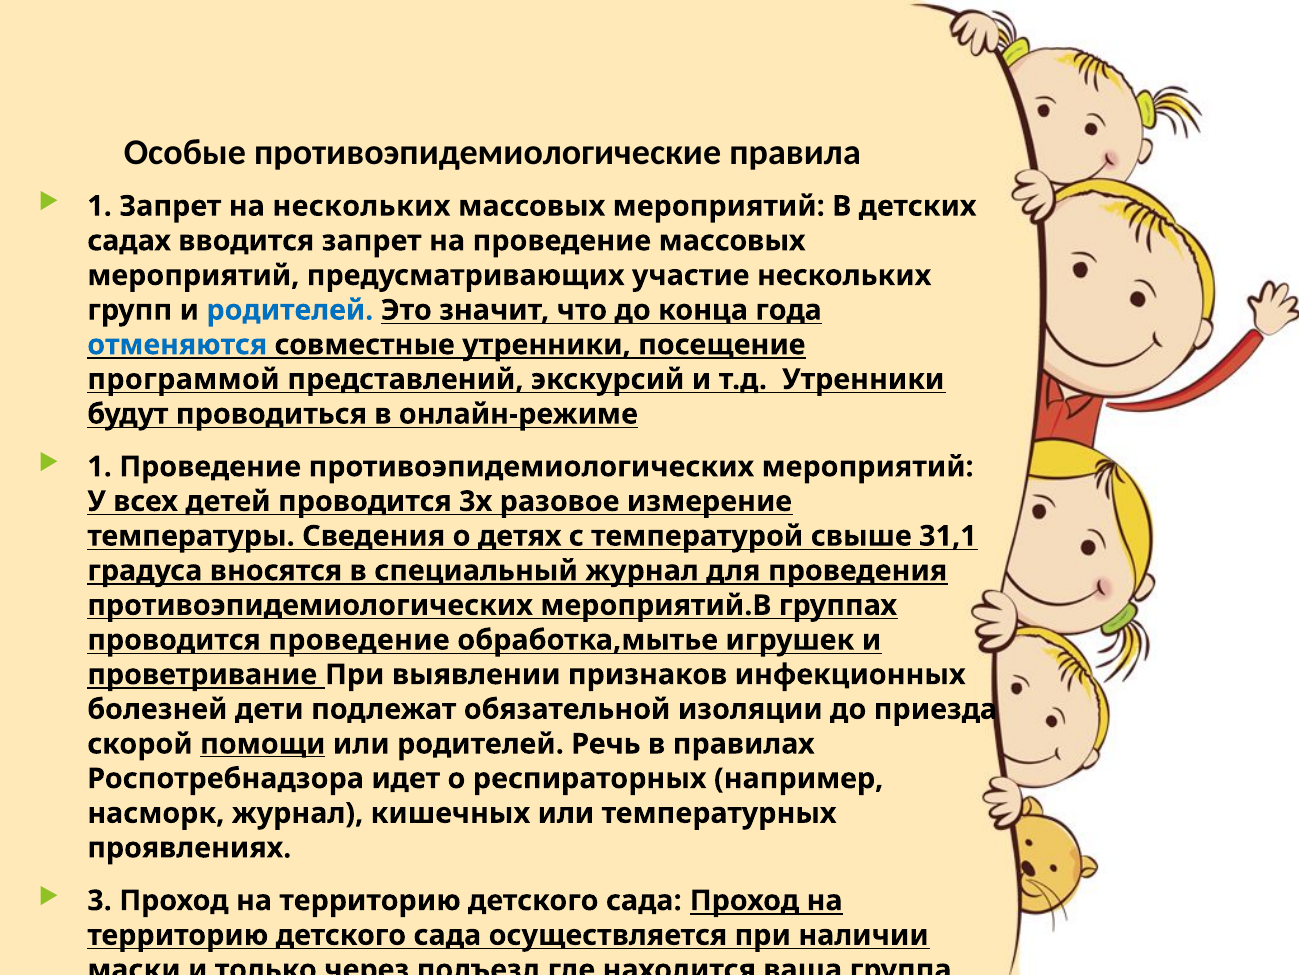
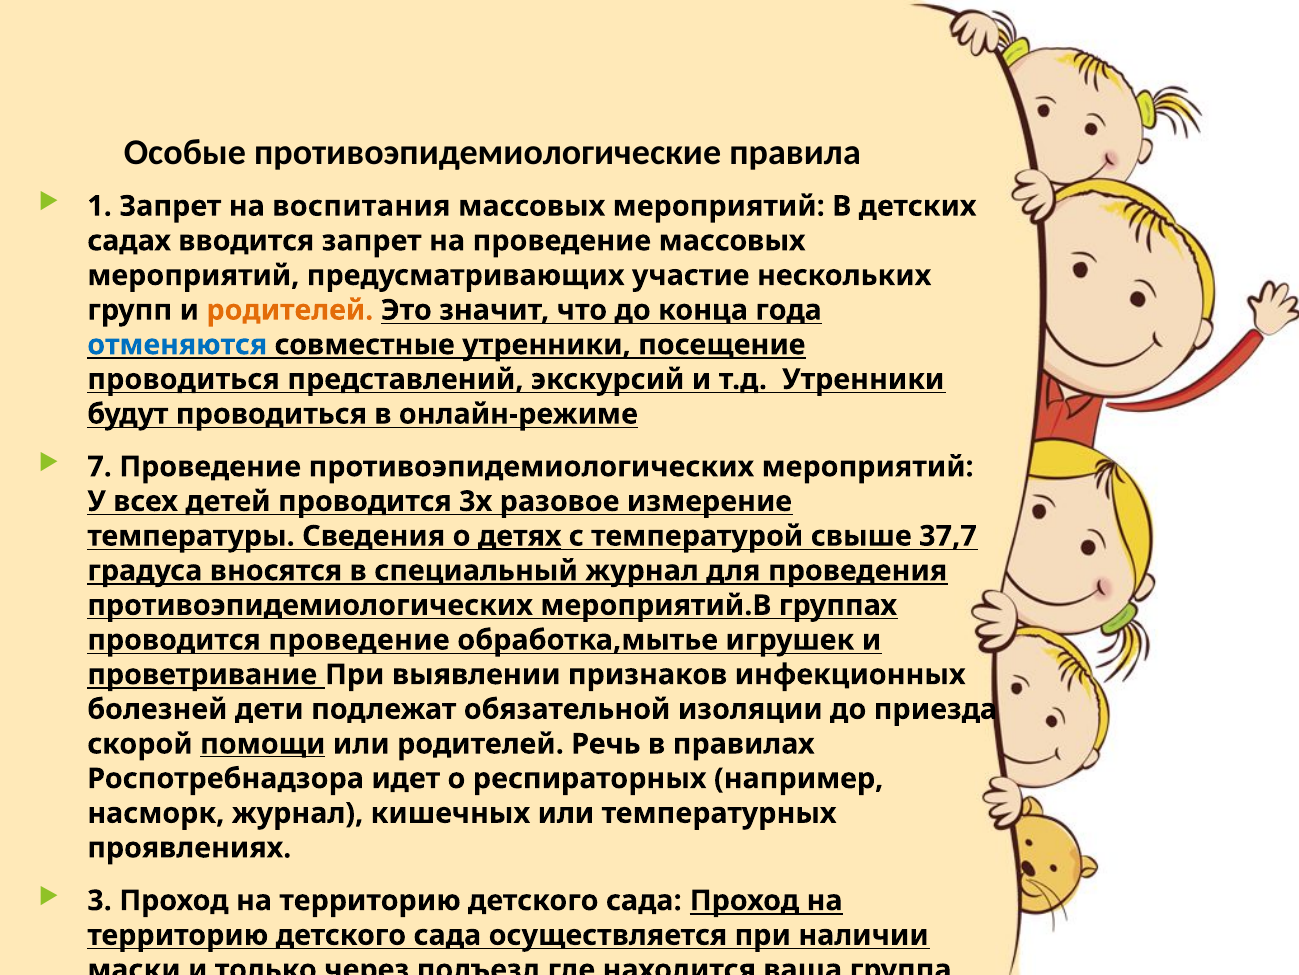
на нескольких: нескольких -> воспитания
родителей at (290, 310) colour: blue -> orange
программой at (183, 379): программой -> проводиться
1 at (100, 466): 1 -> 7
детях underline: none -> present
31,1: 31,1 -> 37,7
